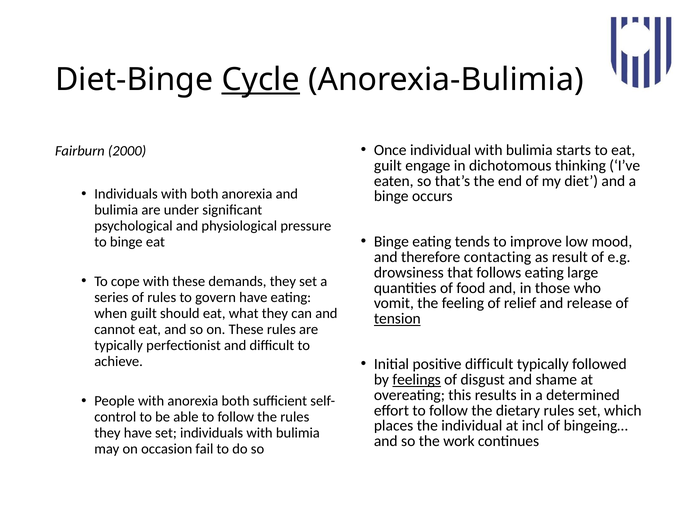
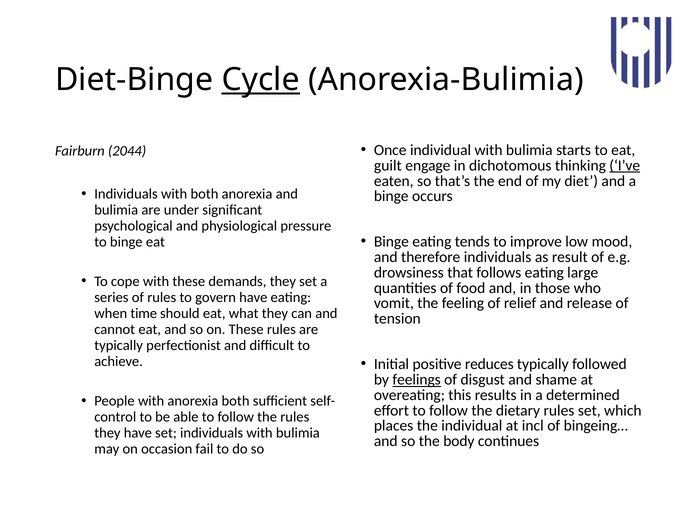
2000: 2000 -> 2044
I’ve underline: none -> present
therefore contacting: contacting -> individuals
when guilt: guilt -> time
tension underline: present -> none
positive difficult: difficult -> reduces
work: work -> body
